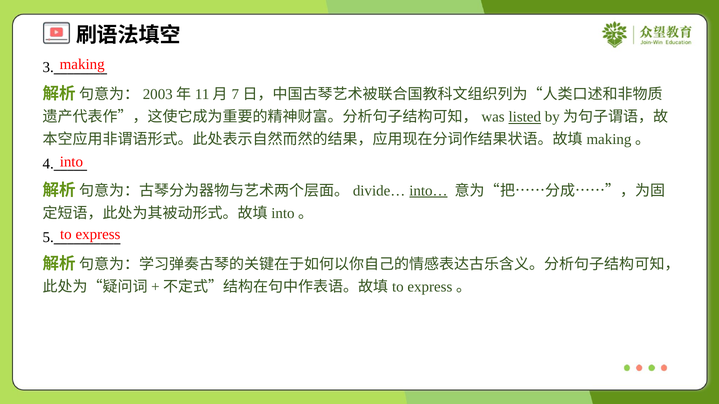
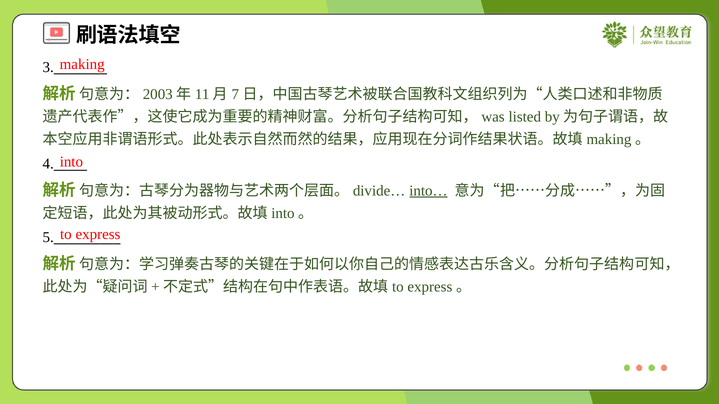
listed underline: present -> none
